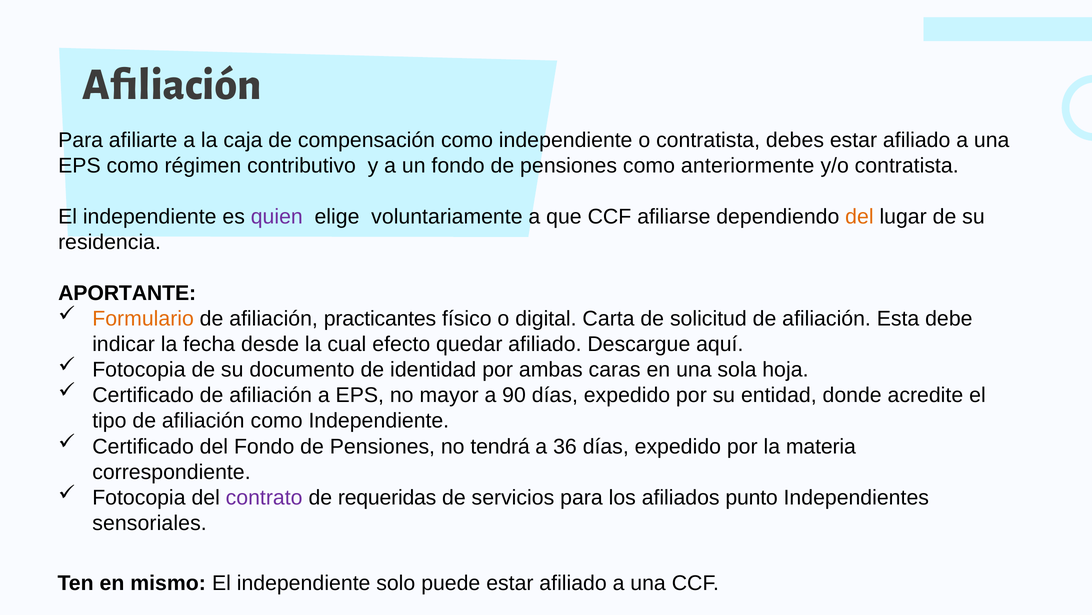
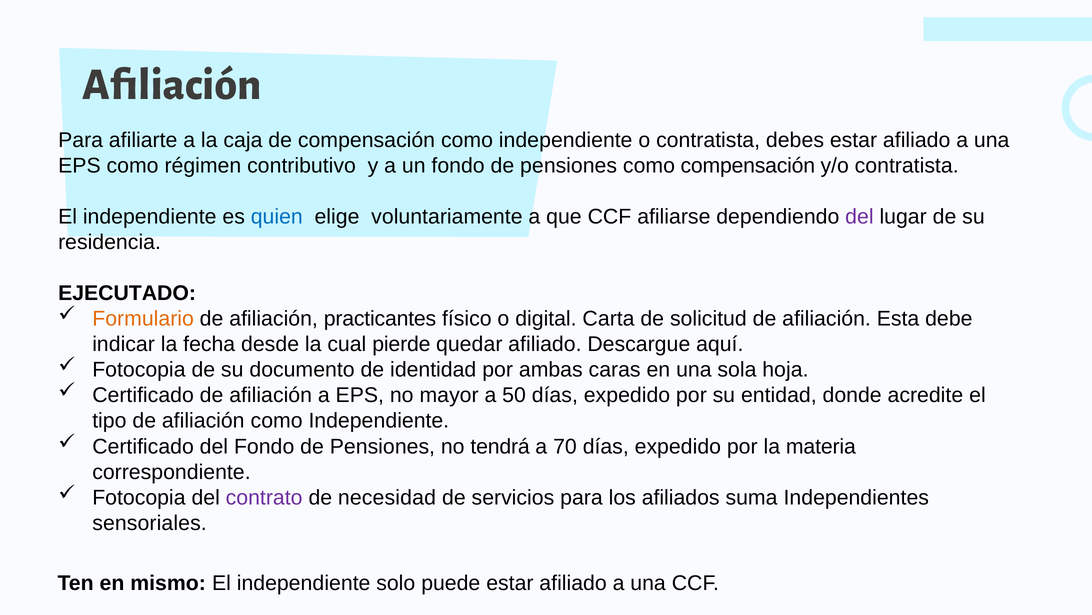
como anteriormente: anteriormente -> compensación
quien colour: purple -> blue
del at (859, 217) colour: orange -> purple
APORTANTE: APORTANTE -> EJECUTADO
efecto: efecto -> pierde
90: 90 -> 50
36: 36 -> 70
requeridas: requeridas -> necesidad
punto: punto -> suma
